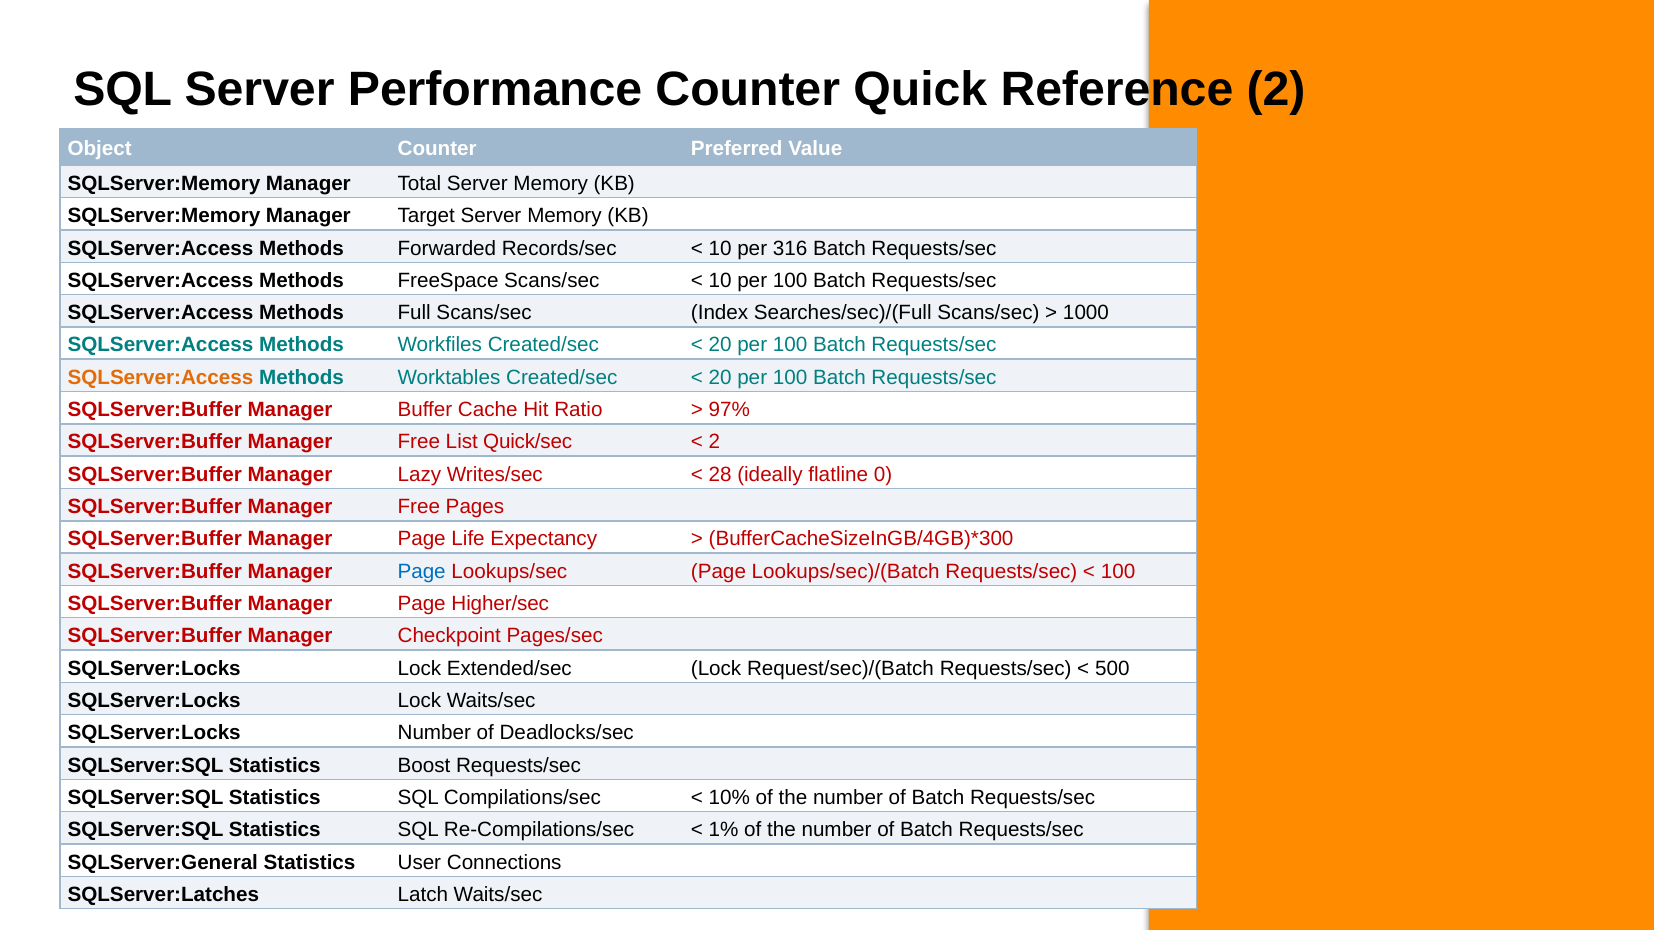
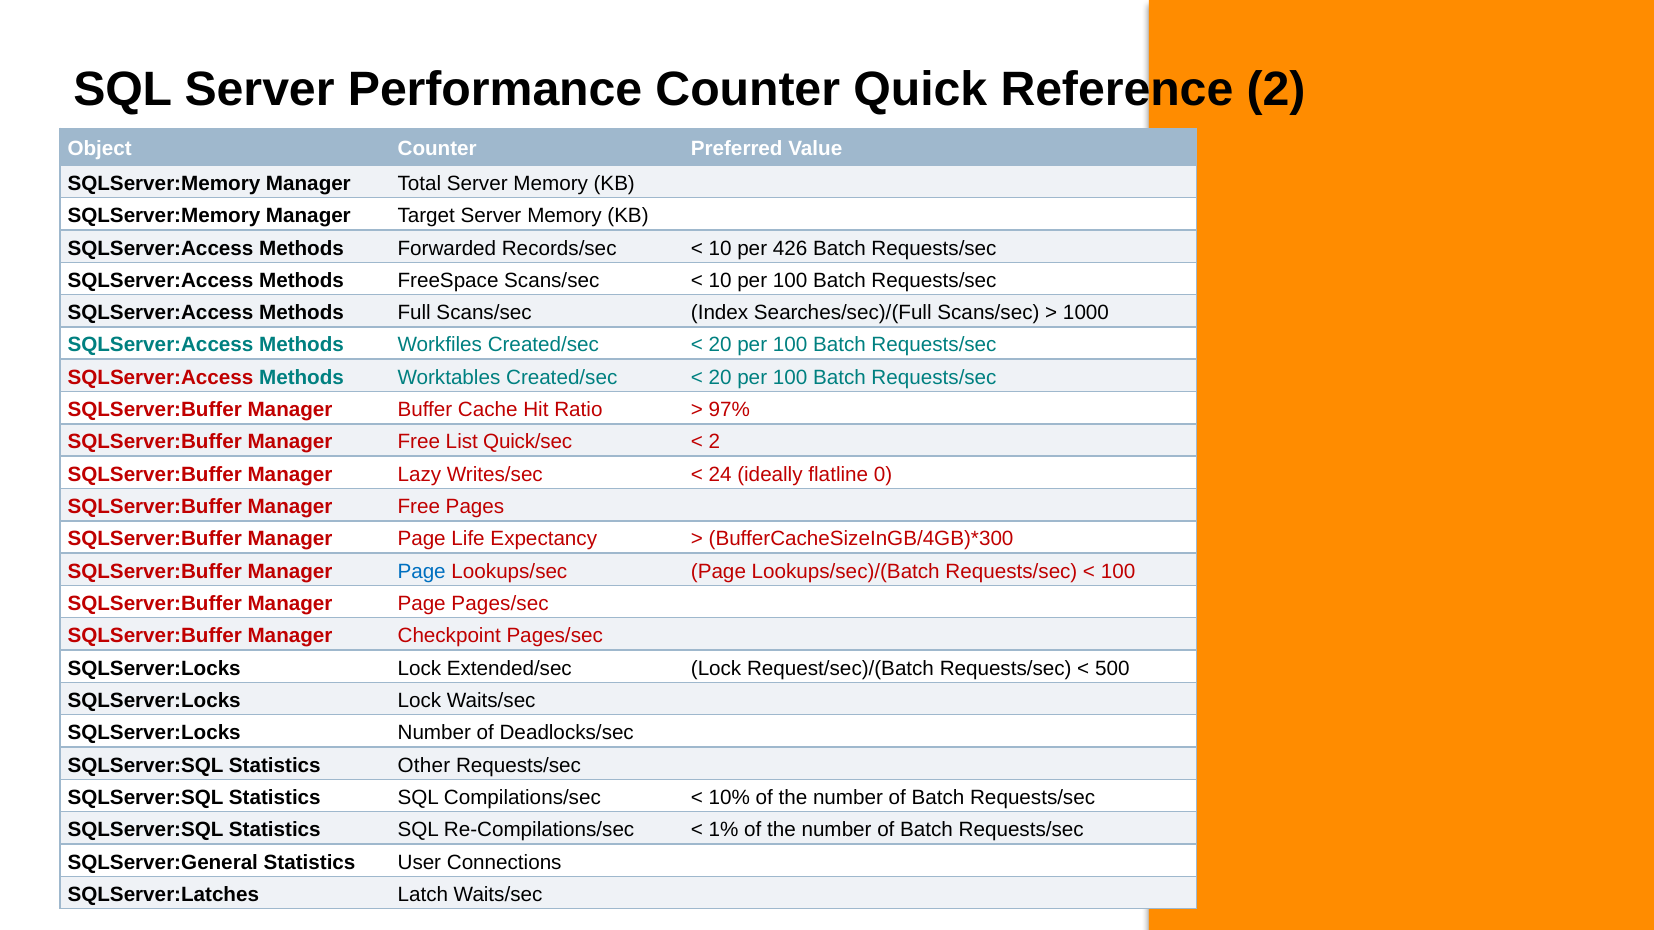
316: 316 -> 426
SQLServer:Access at (160, 378) colour: orange -> red
28: 28 -> 24
Page Higher/sec: Higher/sec -> Pages/sec
Boost: Boost -> Other
